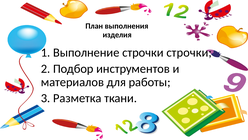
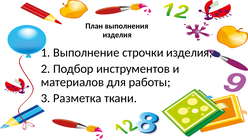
строчки строчки: строчки -> изделия
